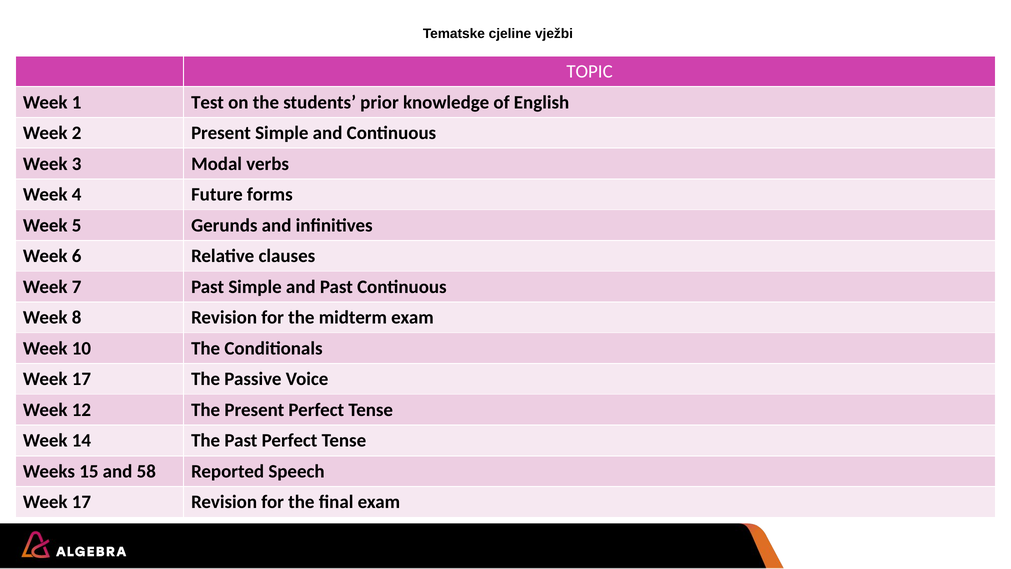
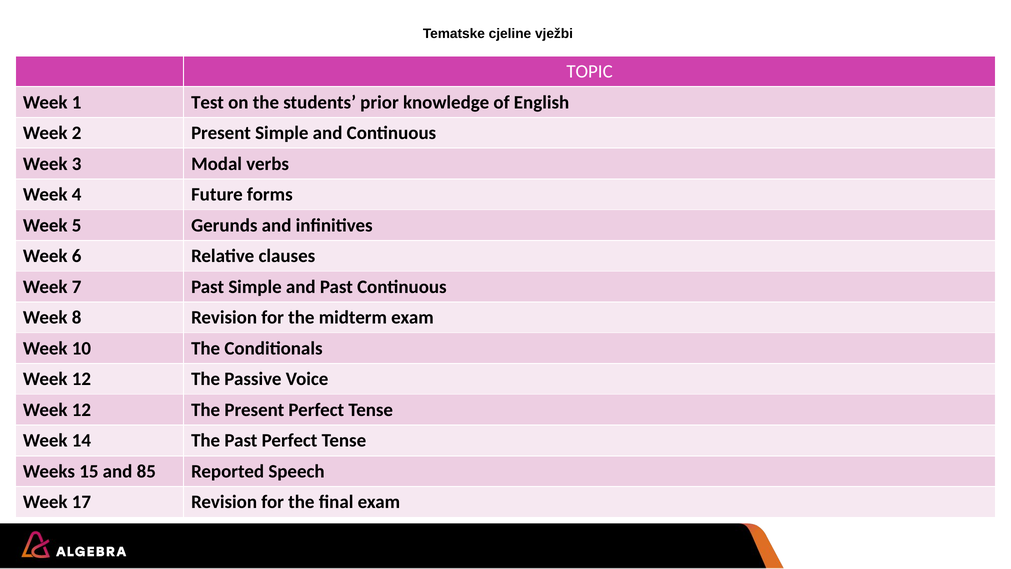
17 at (81, 379): 17 -> 12
58: 58 -> 85
